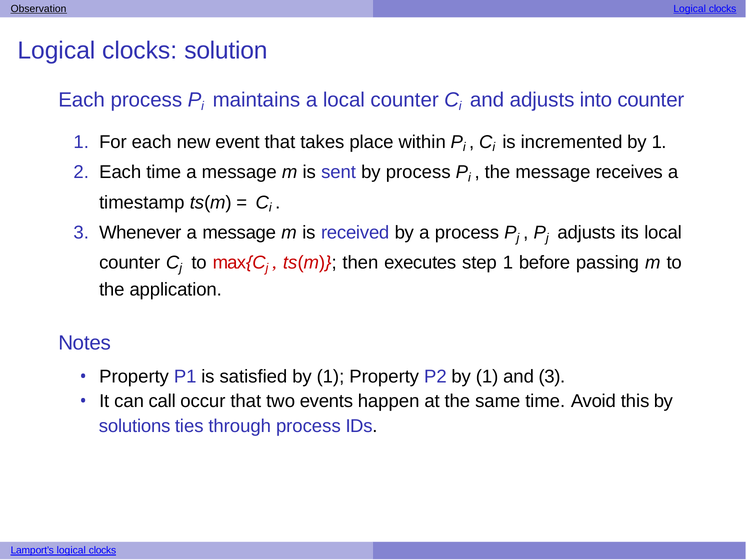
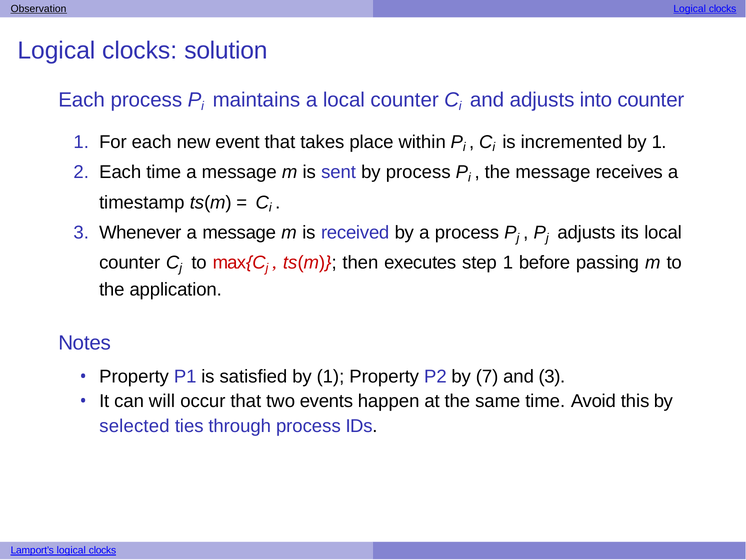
P2 by 1: 1 -> 7
call: call -> will
solutions: solutions -> selected
